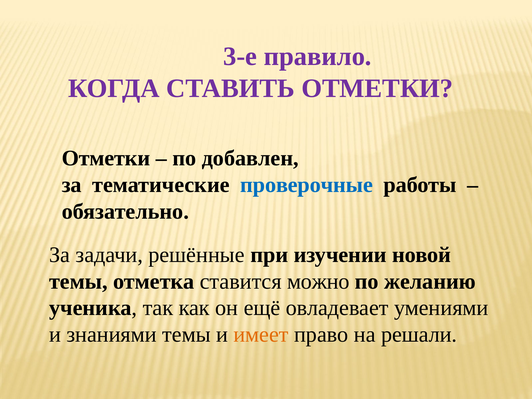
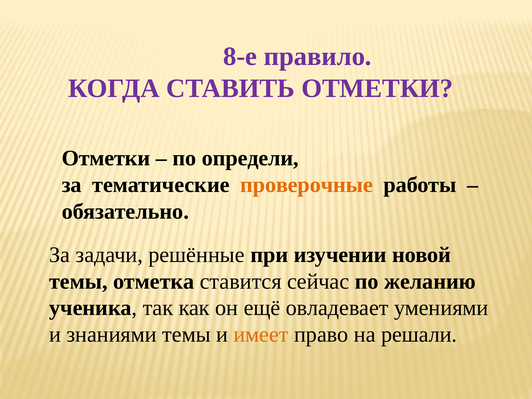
3-е: 3-е -> 8-е
добавлен: добавлен -> определи
проверочные colour: blue -> orange
можно: можно -> сейчас
